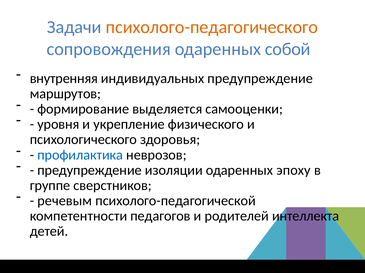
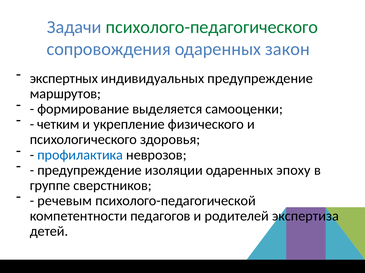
психолого-педагогического colour: orange -> green
собой: собой -> закон
внутренняя: внутренняя -> экспертных
уровня: уровня -> четким
интеллекта: интеллекта -> экспертиза
